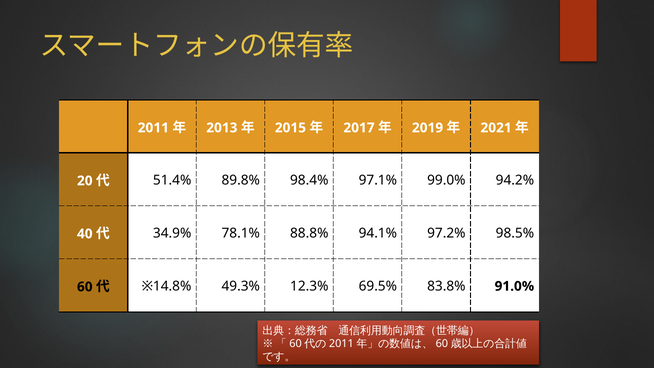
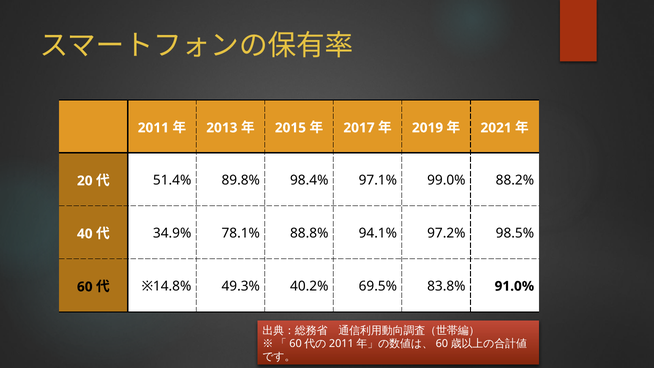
94.2%: 94.2% -> 88.2%
12.3%: 12.3% -> 40.2%
